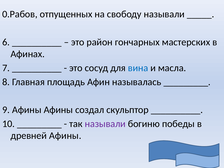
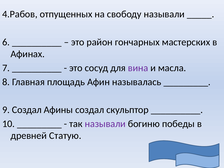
0.Рабов: 0.Рабов -> 4.Рабов
вина colour: blue -> purple
9 Афины: Афины -> Создал
древней Афины: Афины -> Статую
